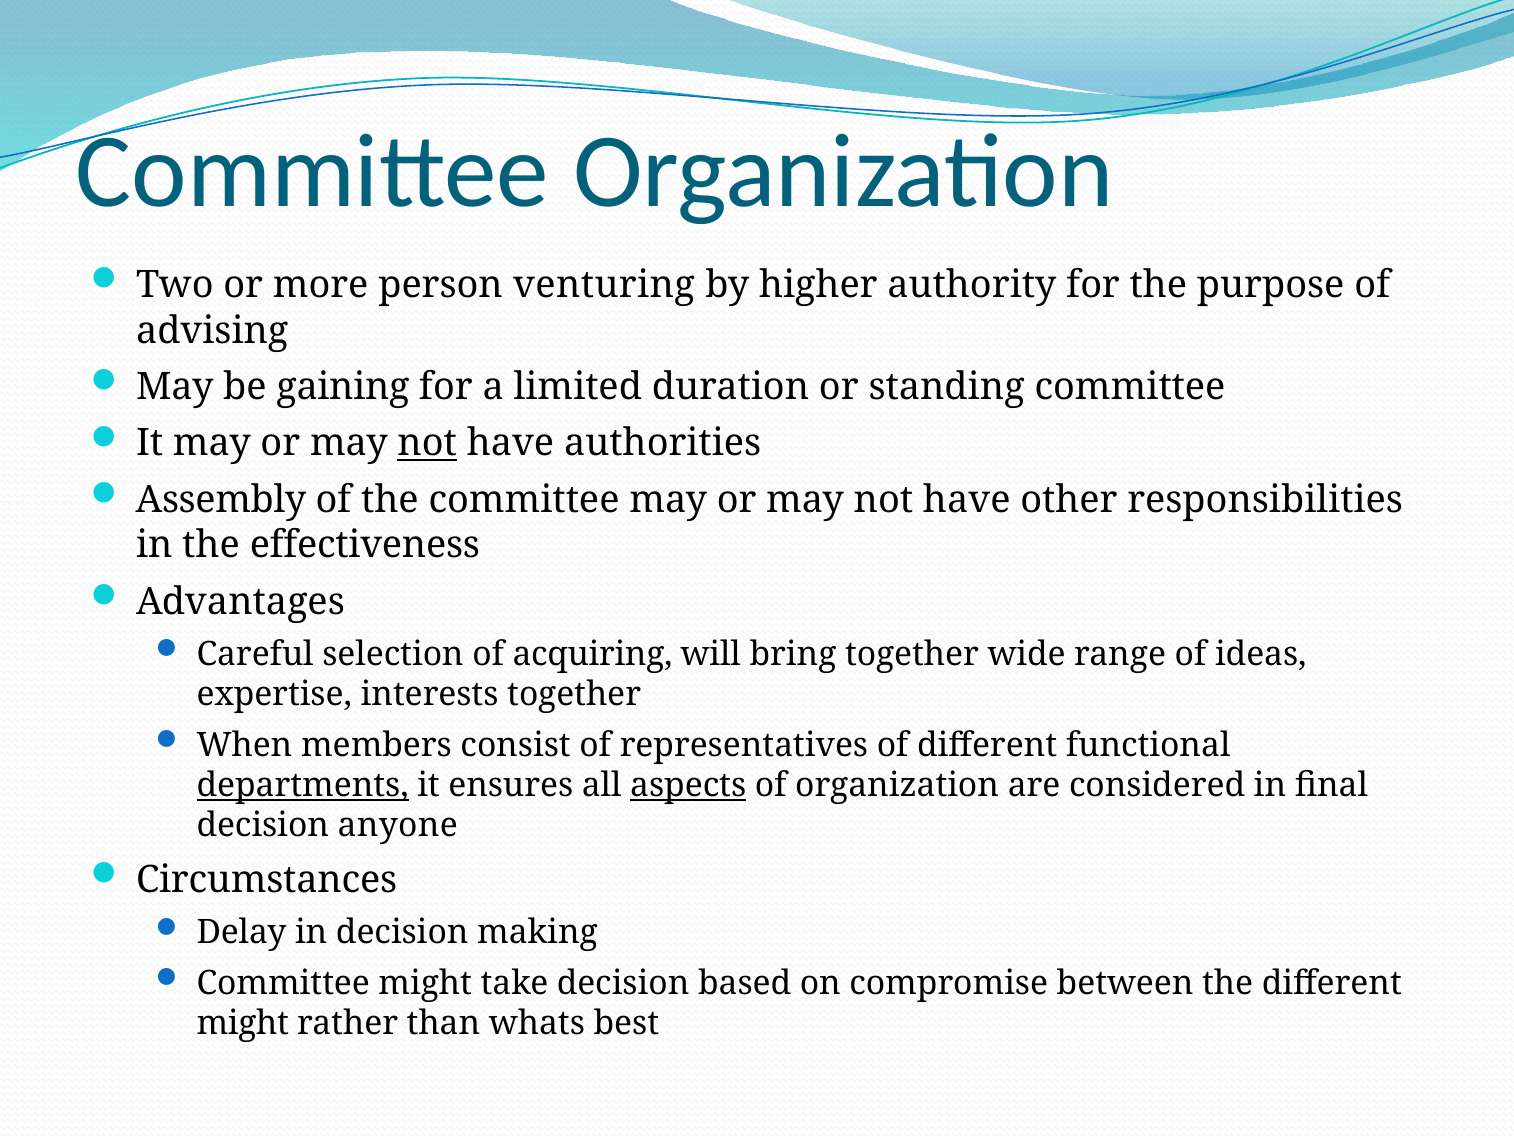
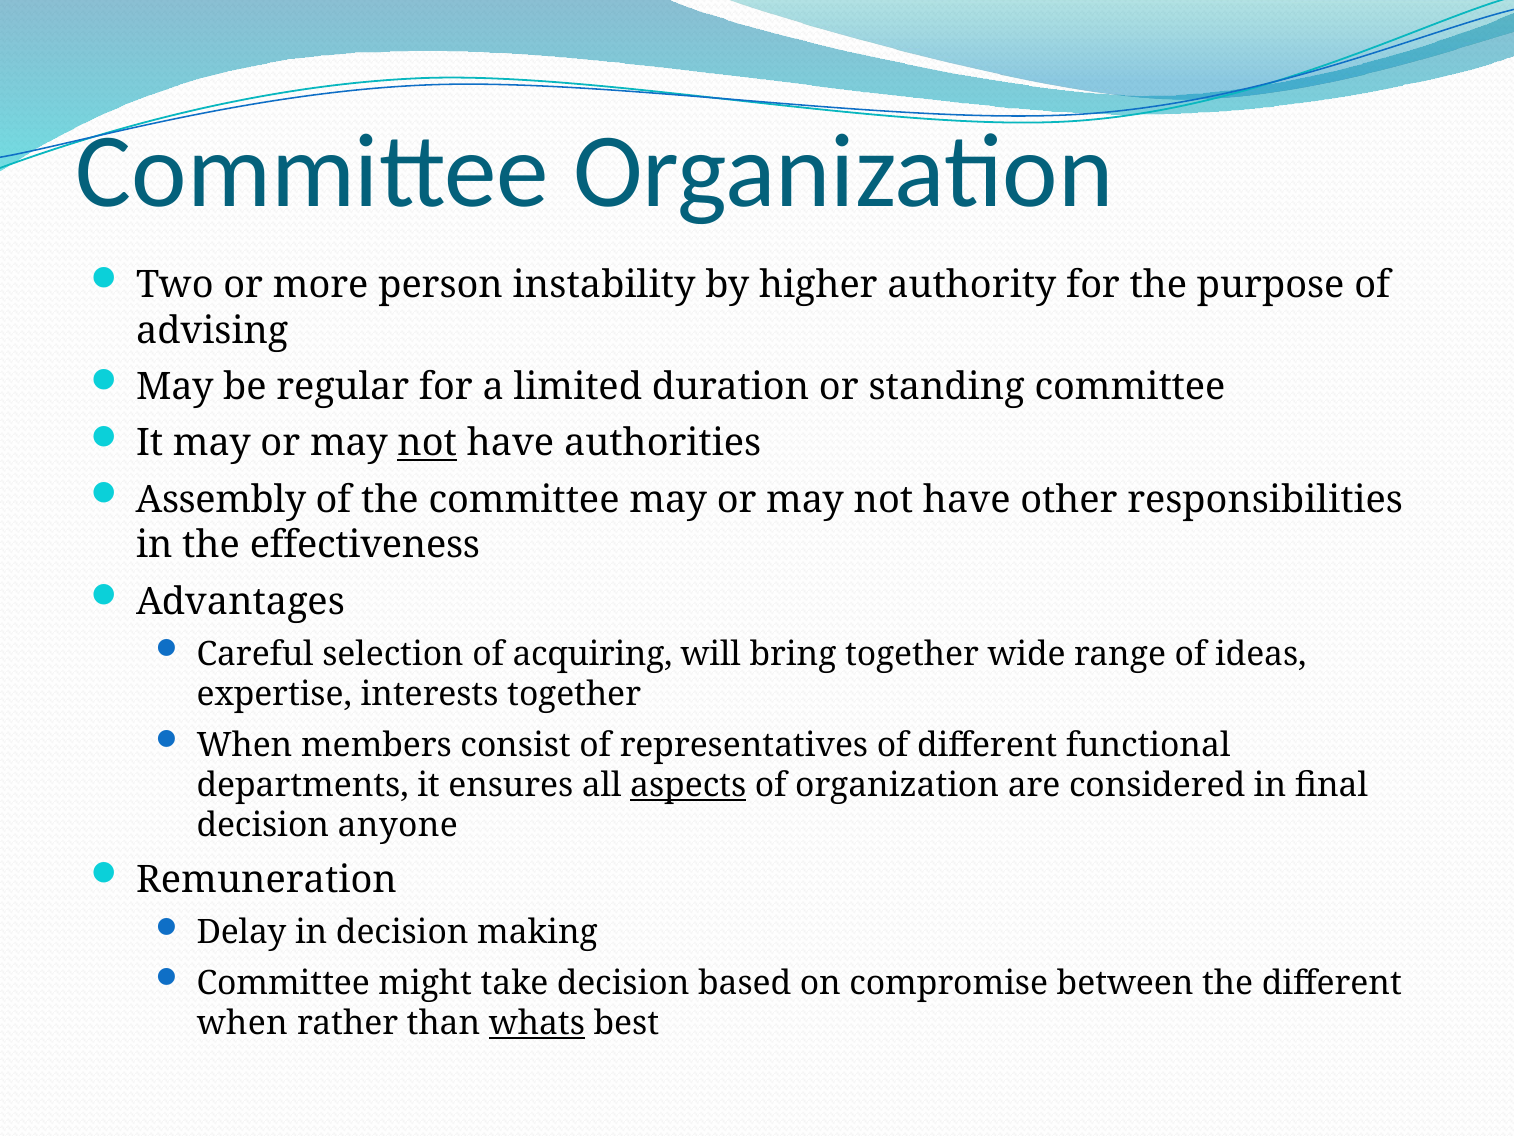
venturing: venturing -> instability
gaining: gaining -> regular
departments underline: present -> none
Circumstances: Circumstances -> Remuneration
might at (243, 1023): might -> when
whats underline: none -> present
